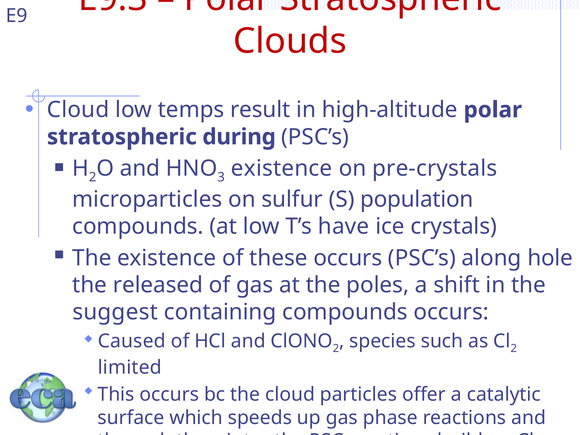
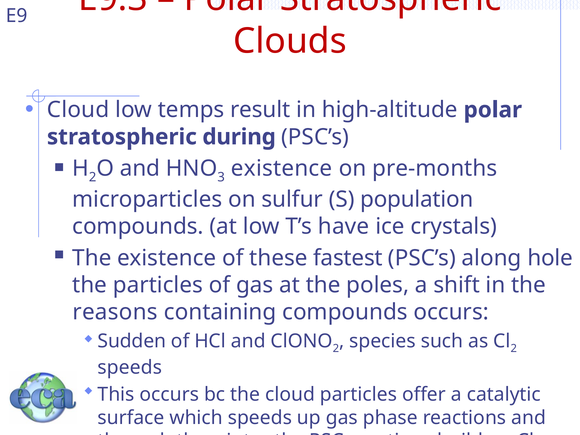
pre-crystals: pre-crystals -> pre-months
these occurs: occurs -> fastest
the released: released -> particles
suggest: suggest -> reasons
Caused: Caused -> Sudden
limited at (130, 367): limited -> speeds
